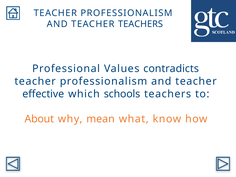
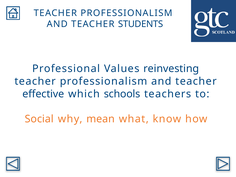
TEACHER TEACHERS: TEACHERS -> STUDENTS
contradicts: contradicts -> reinvesting
About: About -> Social
